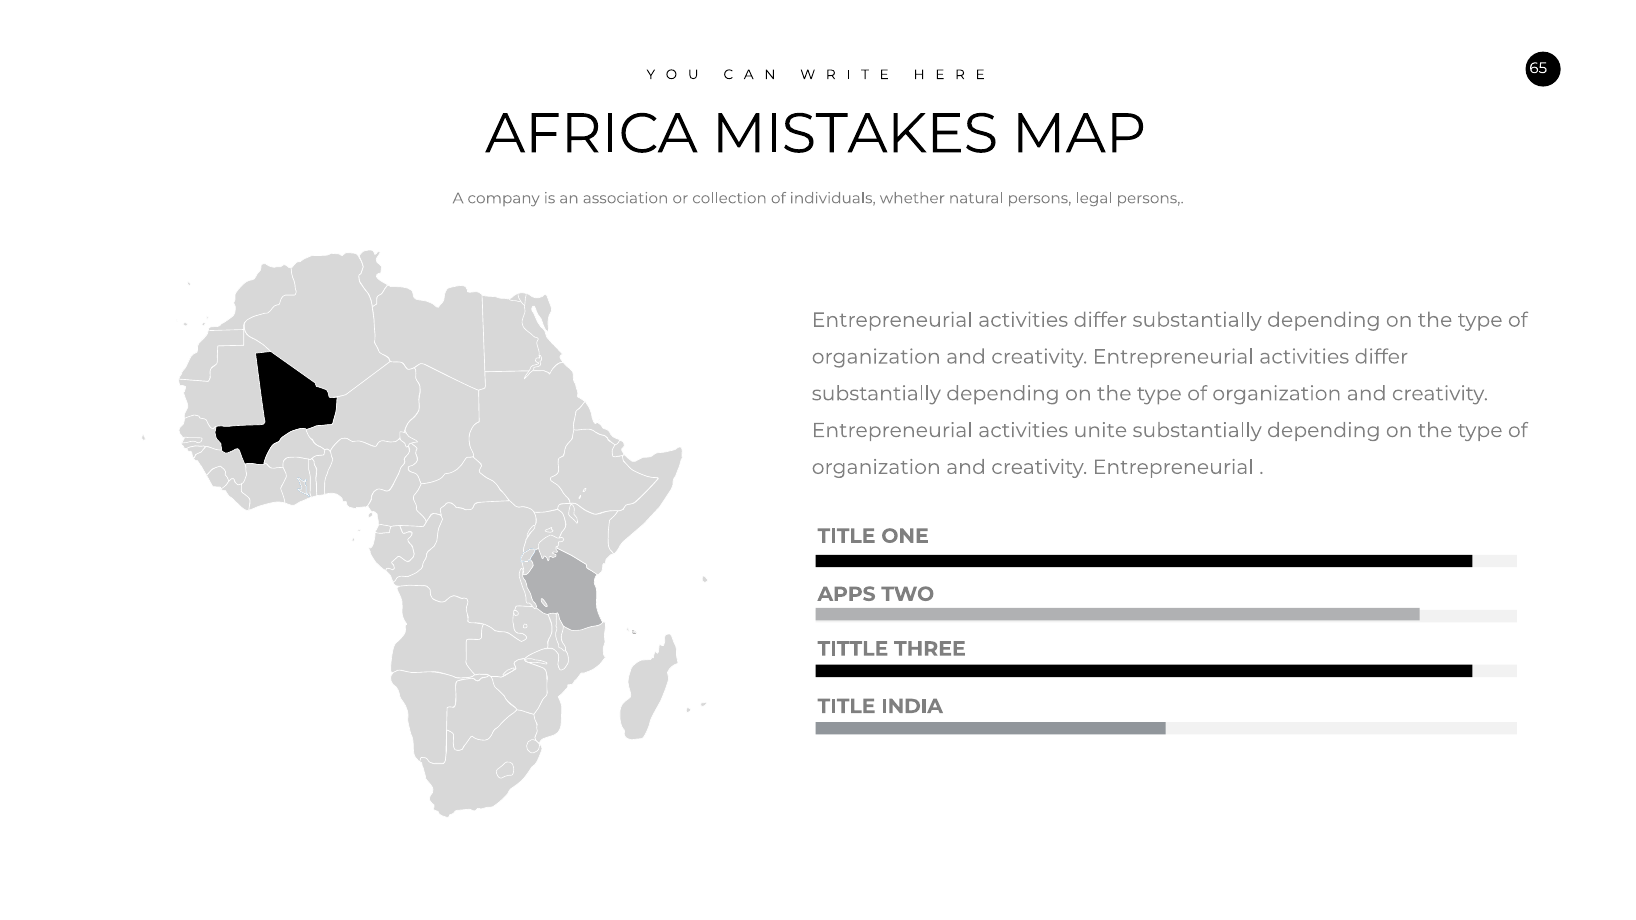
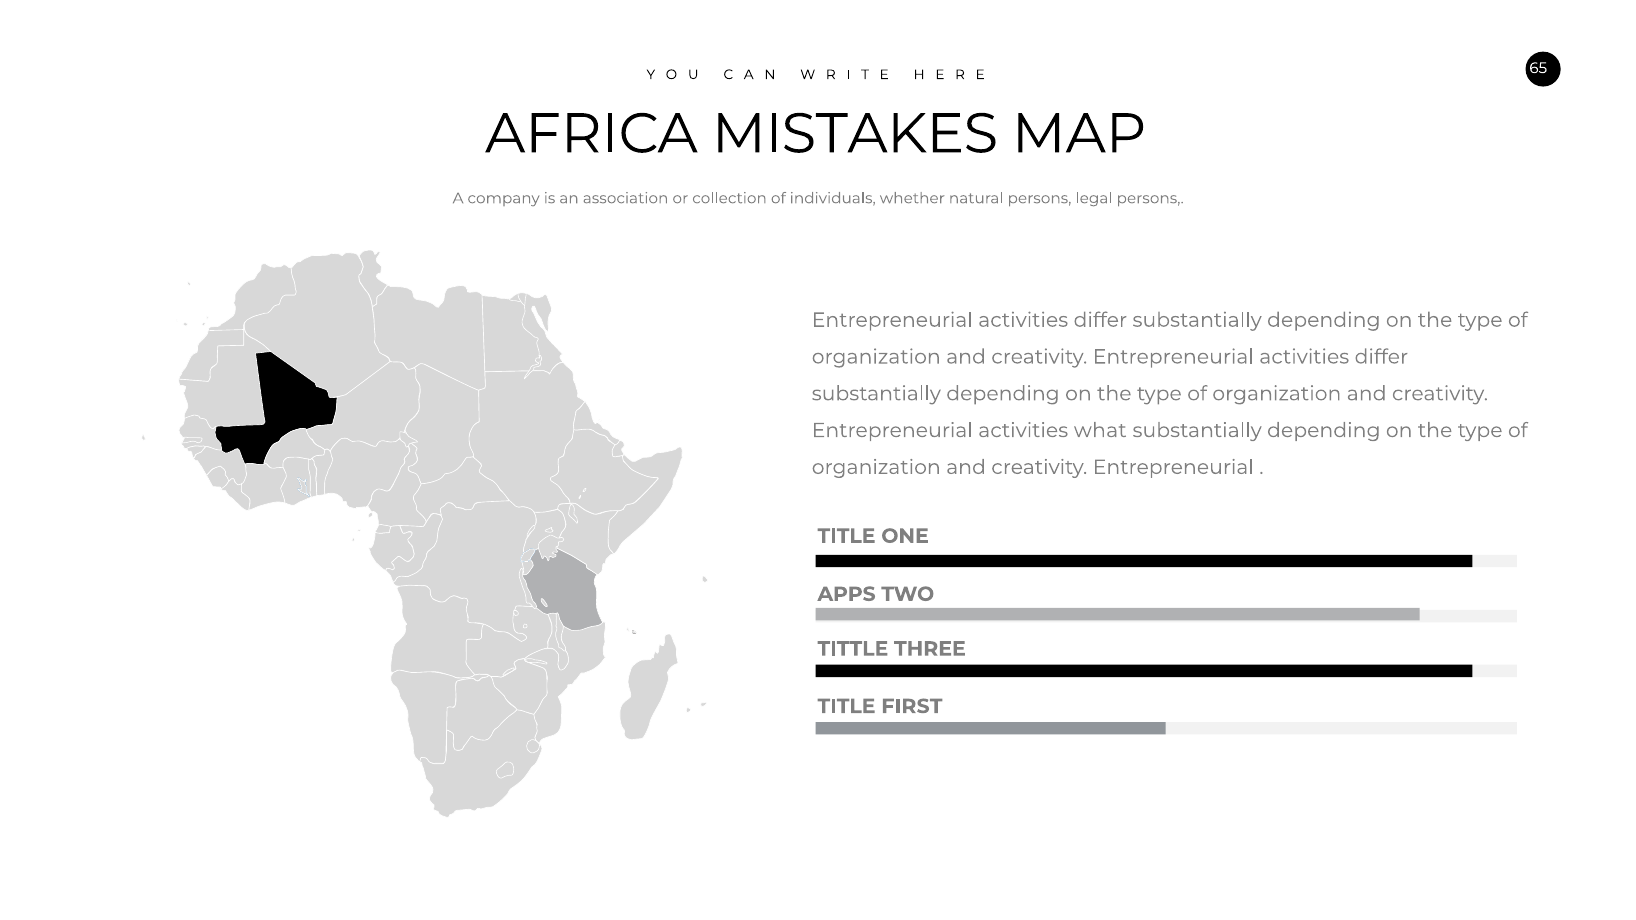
unite: unite -> what
INDIA: INDIA -> FIRST
